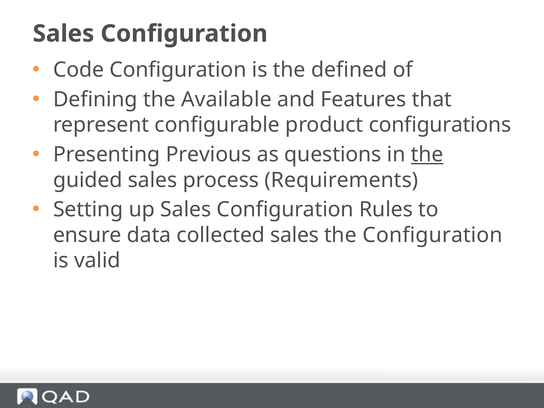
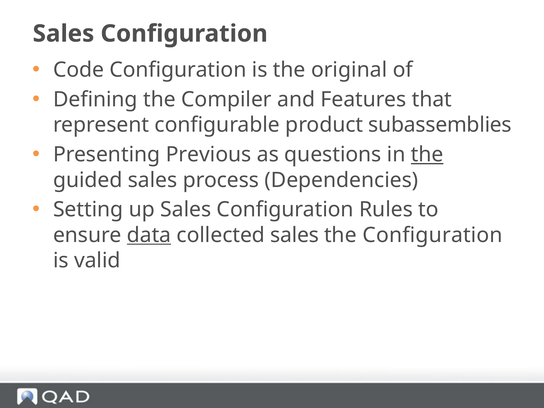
defined: defined -> original
Available: Available -> Compiler
configurations: configurations -> subassemblies
Requirements: Requirements -> Dependencies
data underline: none -> present
